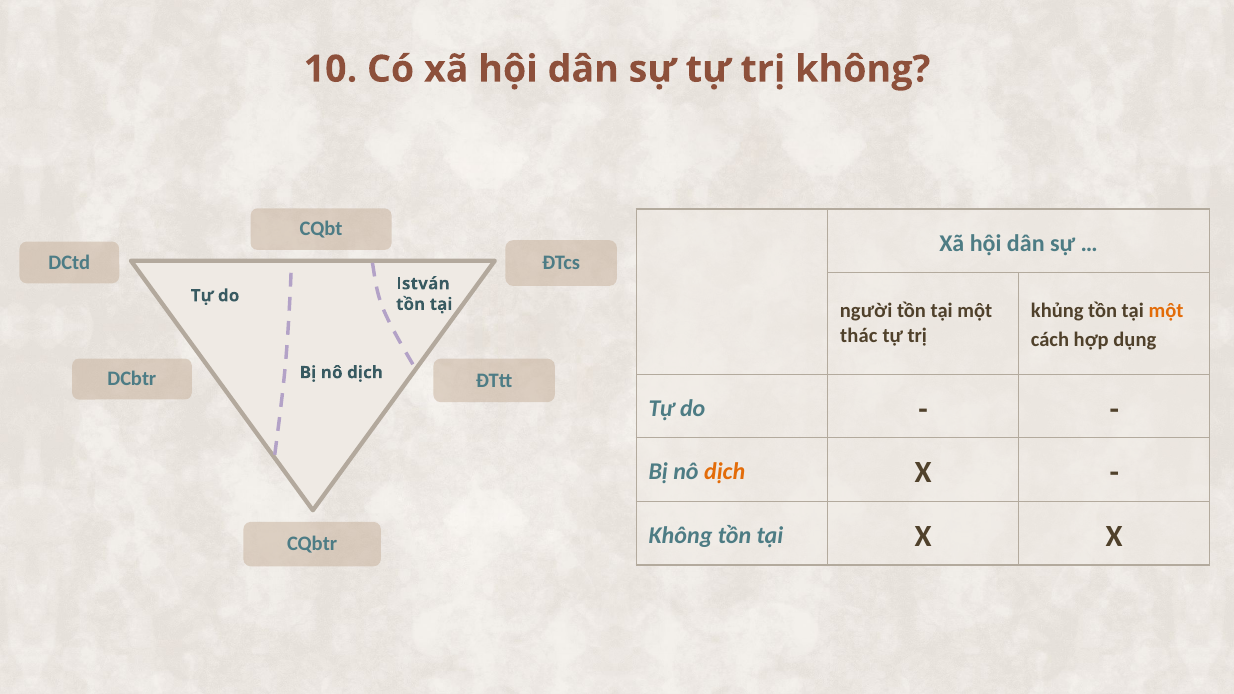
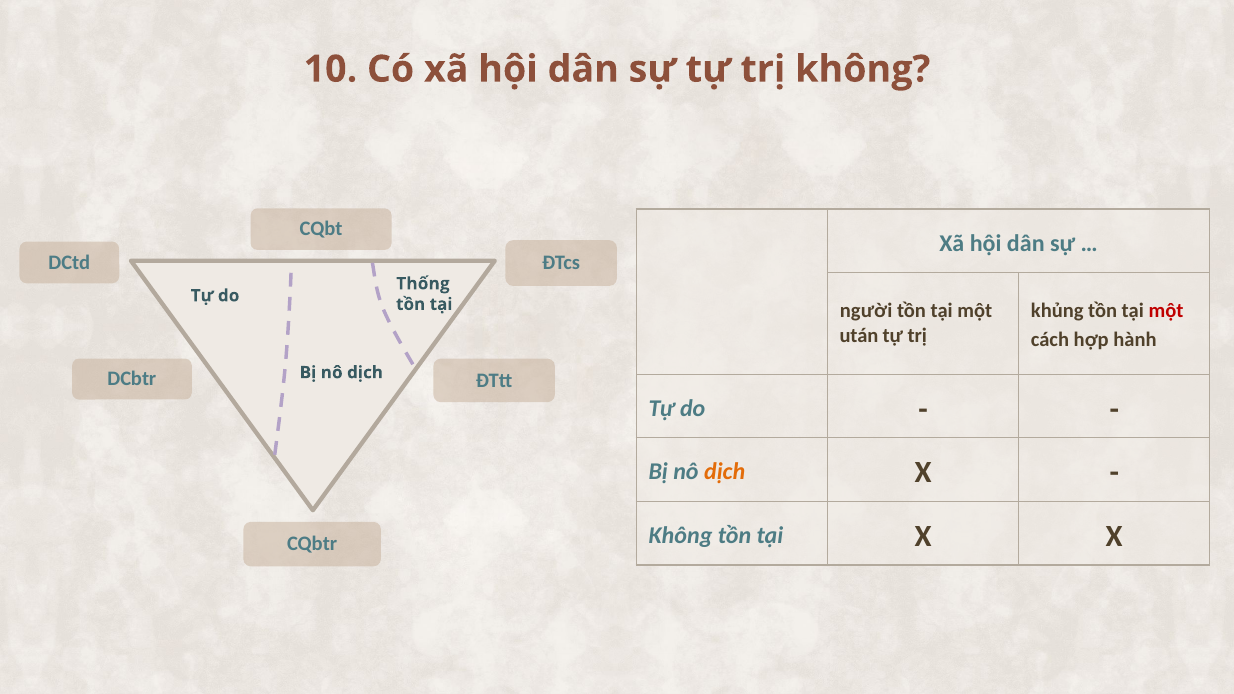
István: István -> Thống
một at (1166, 311) colour: orange -> red
thác: thác -> után
dụng: dụng -> hành
